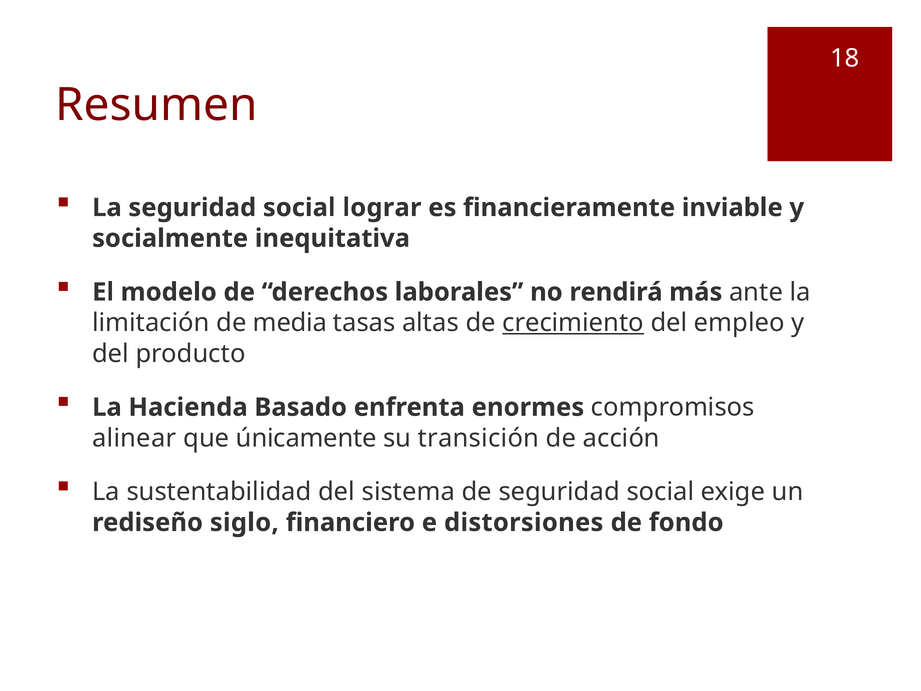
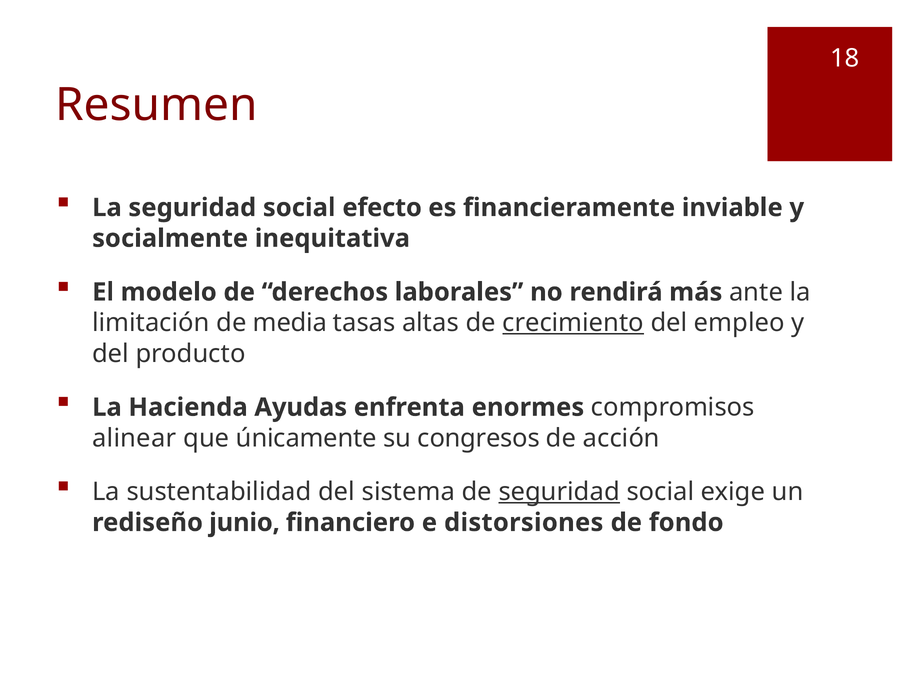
lograr: lograr -> efecto
Basado: Basado -> Ayudas
transición: transición -> congresos
seguridad at (559, 492) underline: none -> present
siglo: siglo -> junio
